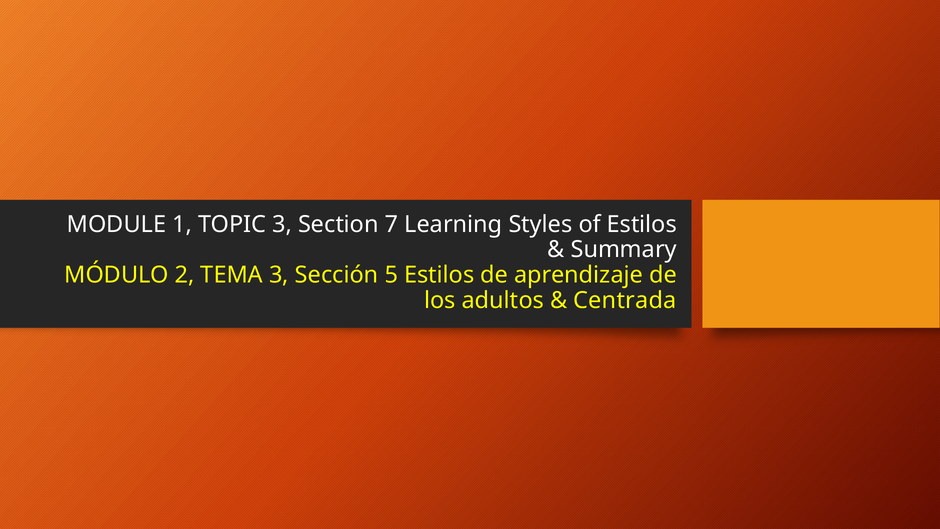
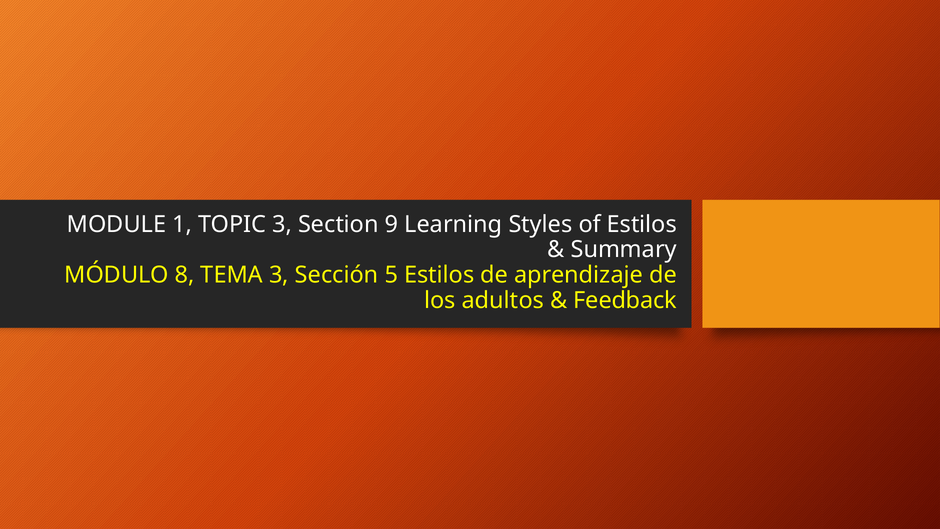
7: 7 -> 9
2: 2 -> 8
Centrada: Centrada -> Feedback
